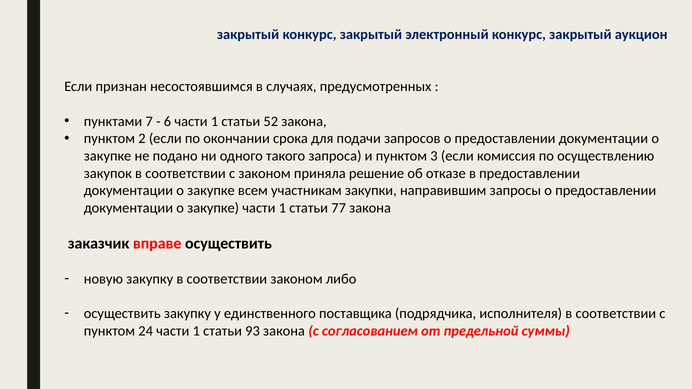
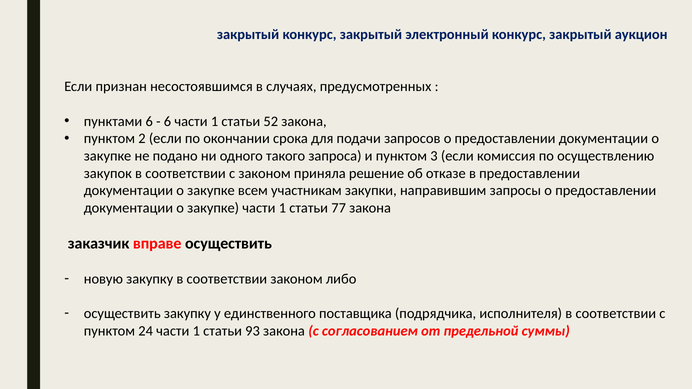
пунктами 7: 7 -> 6
